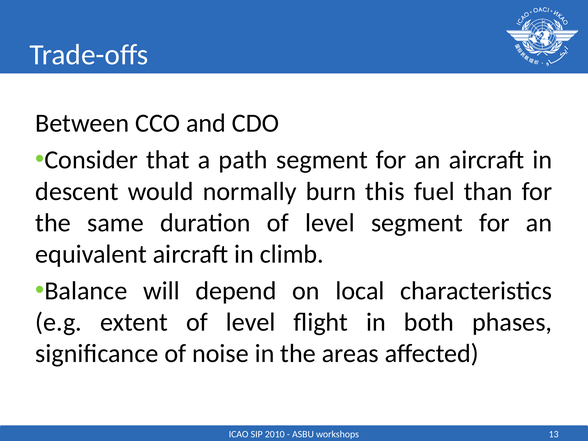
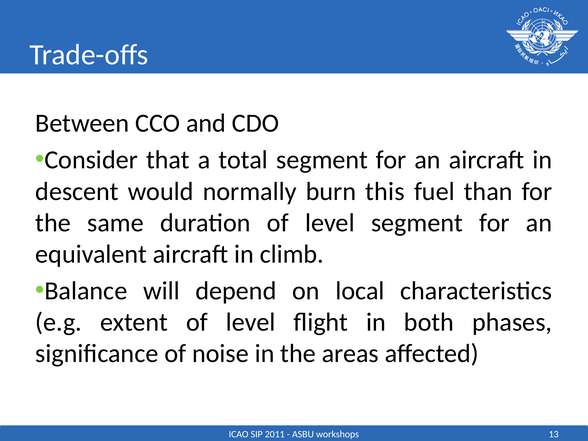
path: path -> total
2010: 2010 -> 2011
